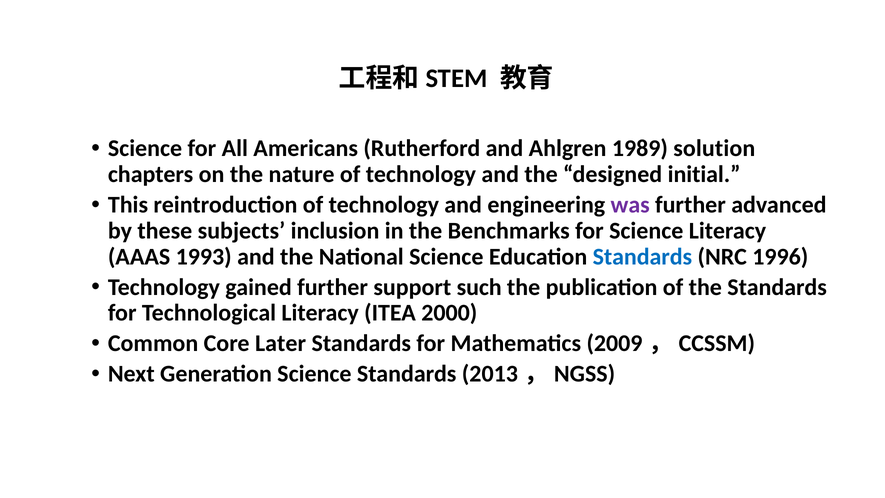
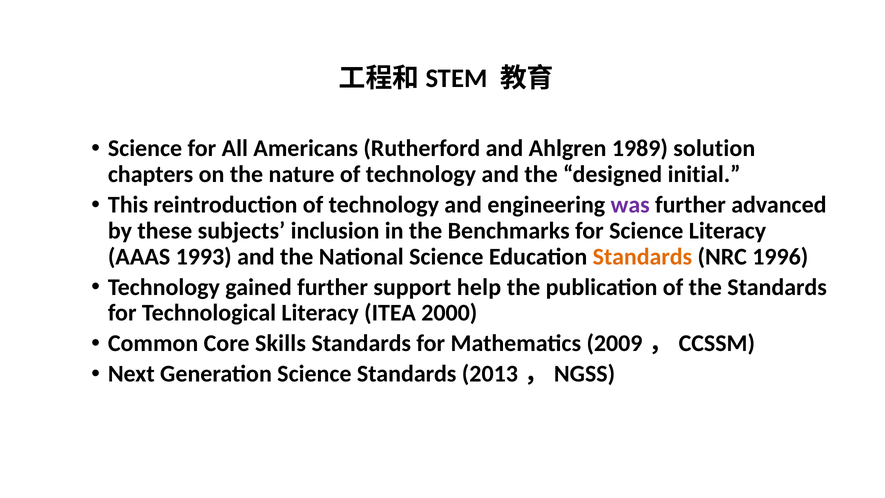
Standards at (642, 257) colour: blue -> orange
such: such -> help
Later: Later -> Skills
